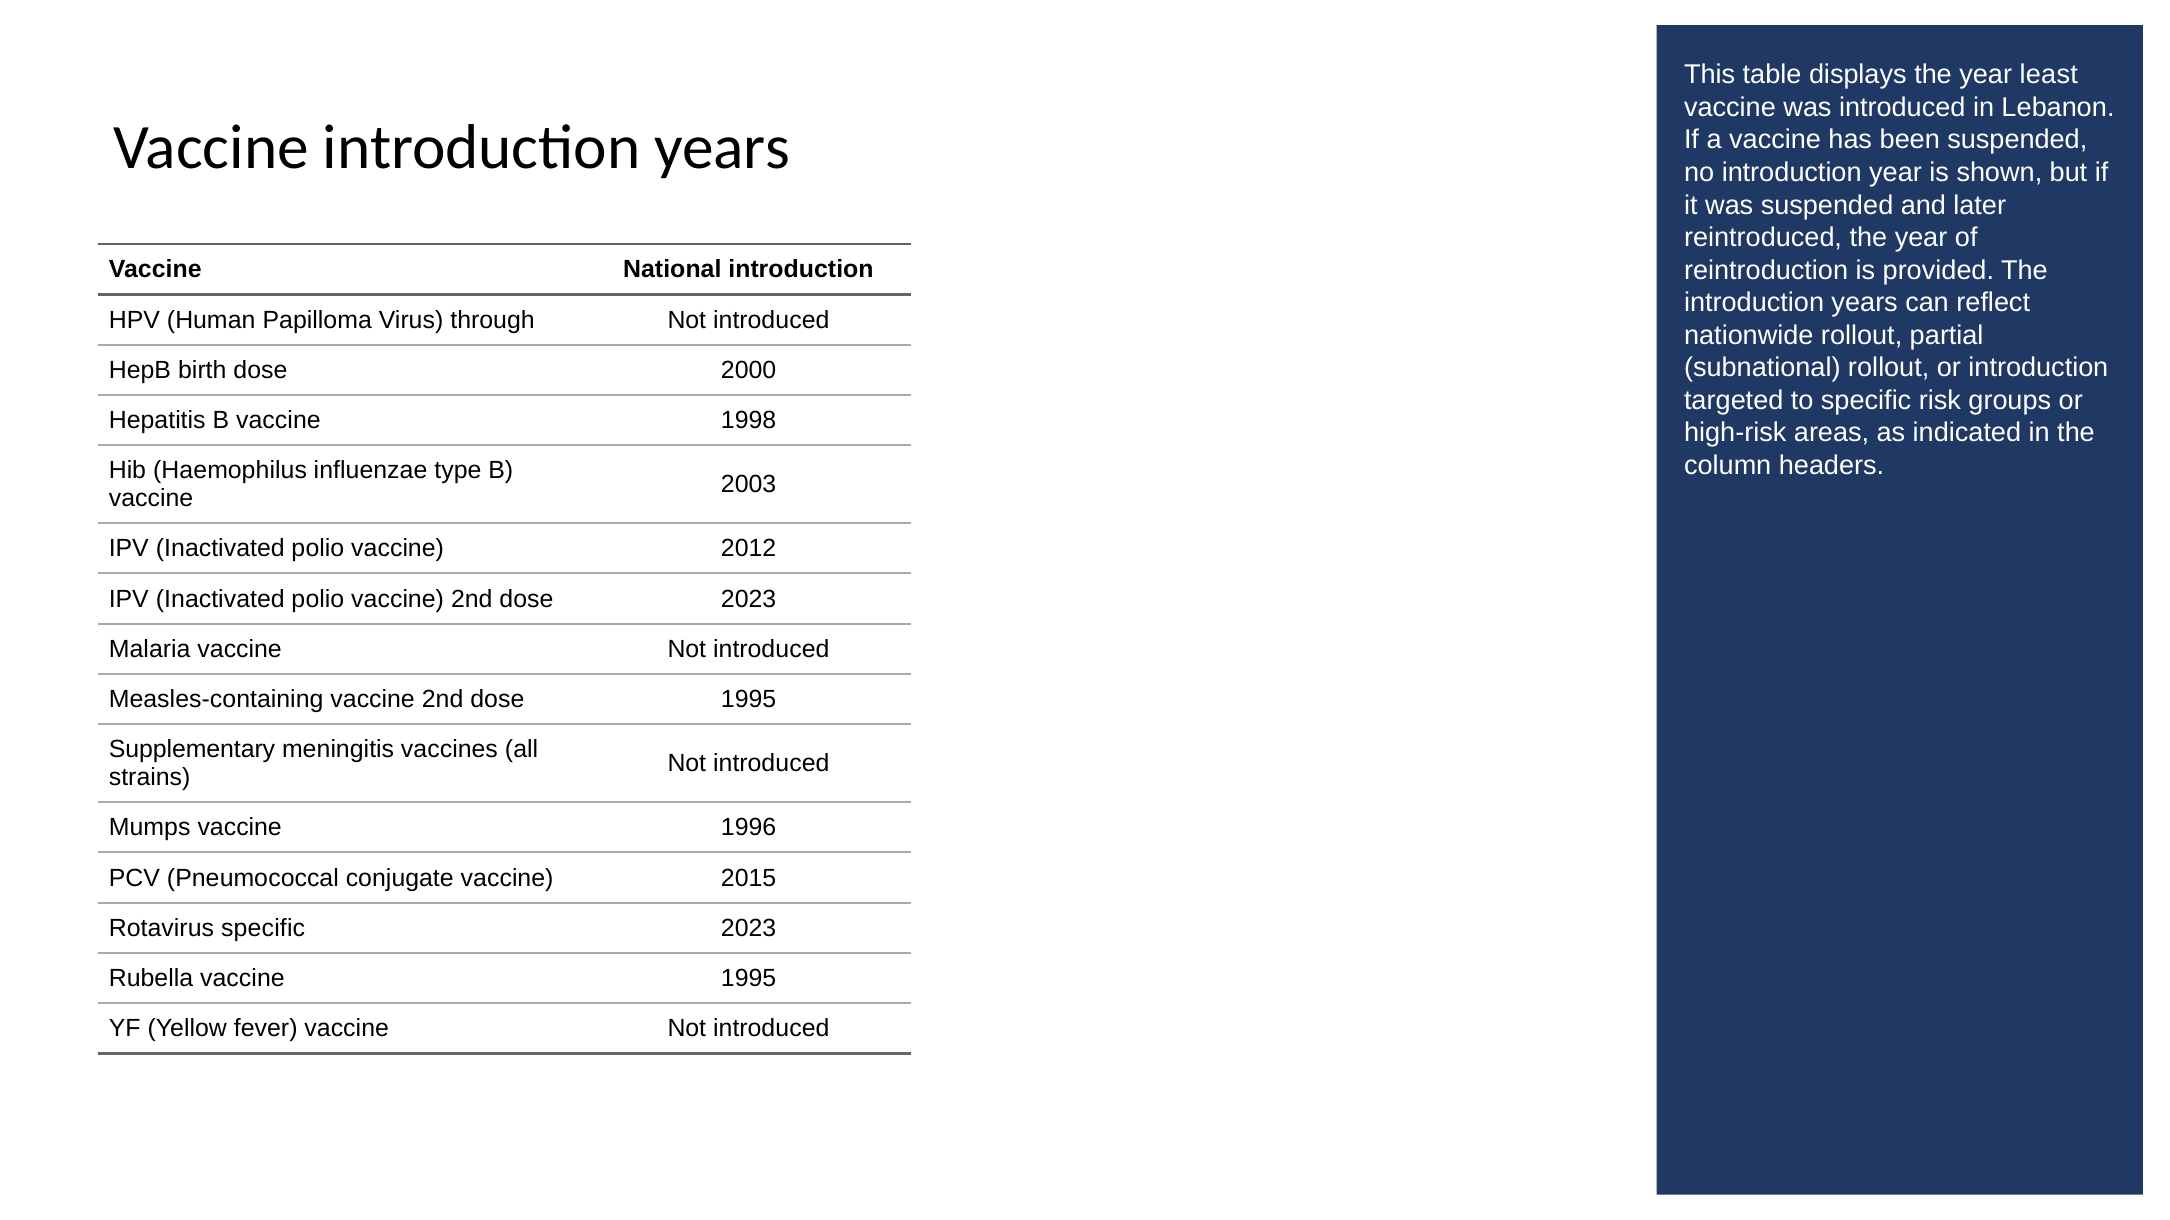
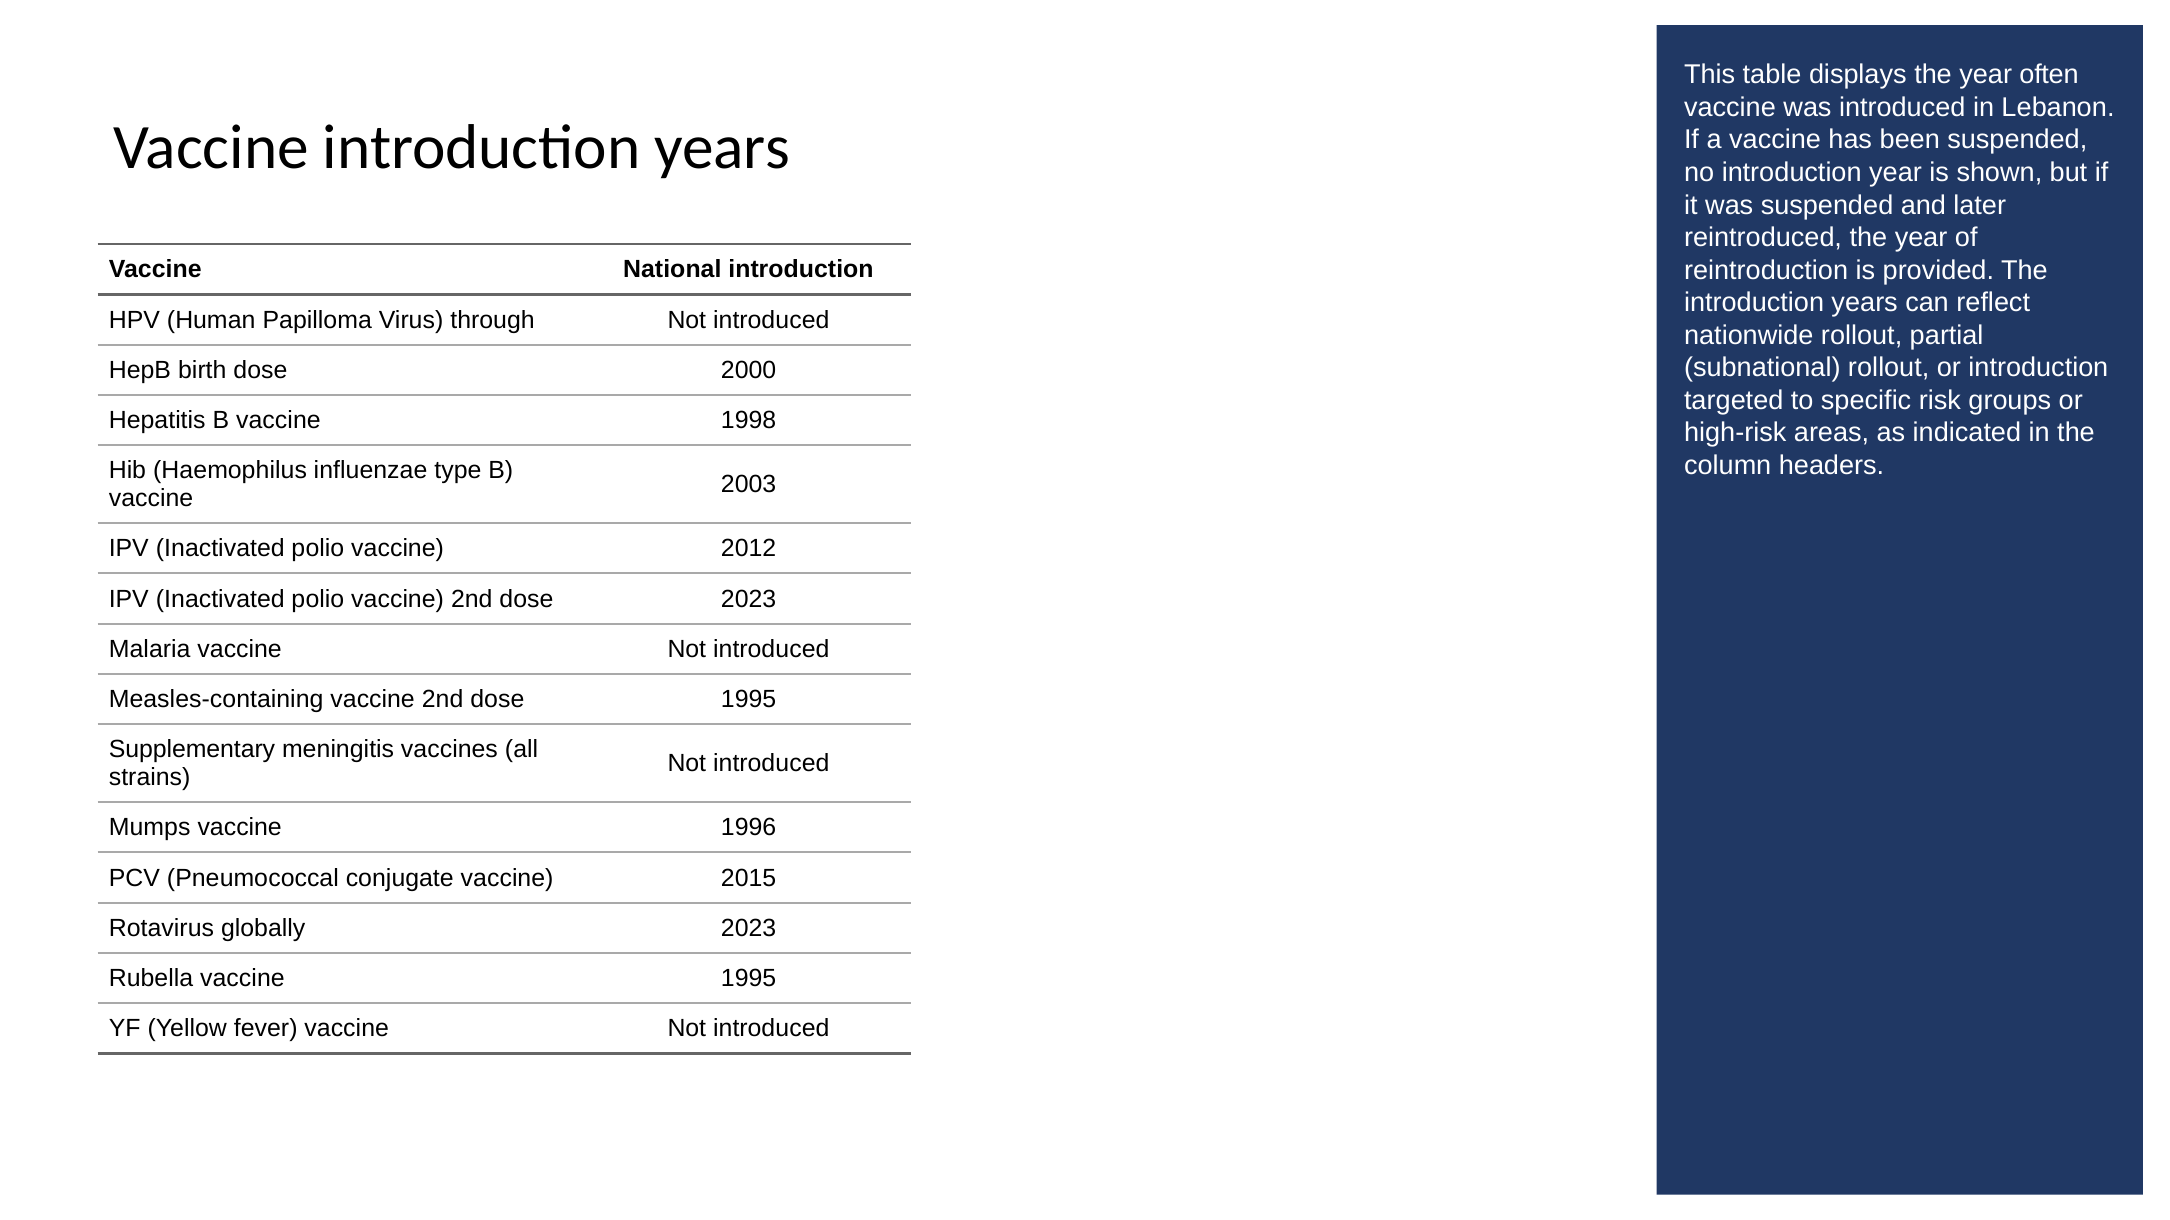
least: least -> often
Rotavirus specific: specific -> globally
